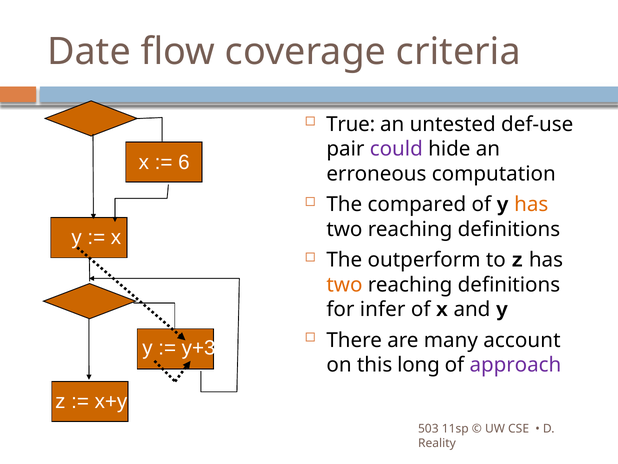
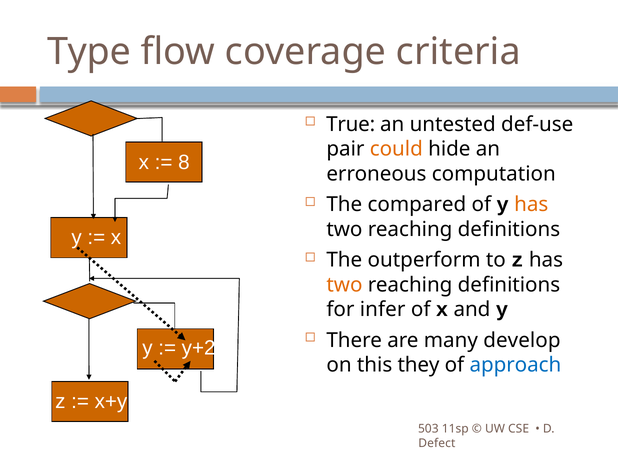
Date: Date -> Type
could colour: purple -> orange
6: 6 -> 8
account: account -> develop
y+3: y+3 -> y+2
long: long -> they
approach colour: purple -> blue
Reality: Reality -> Defect
